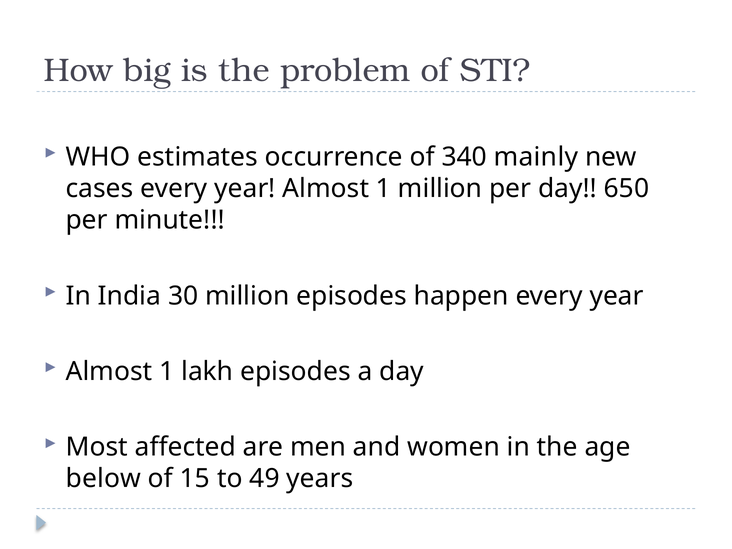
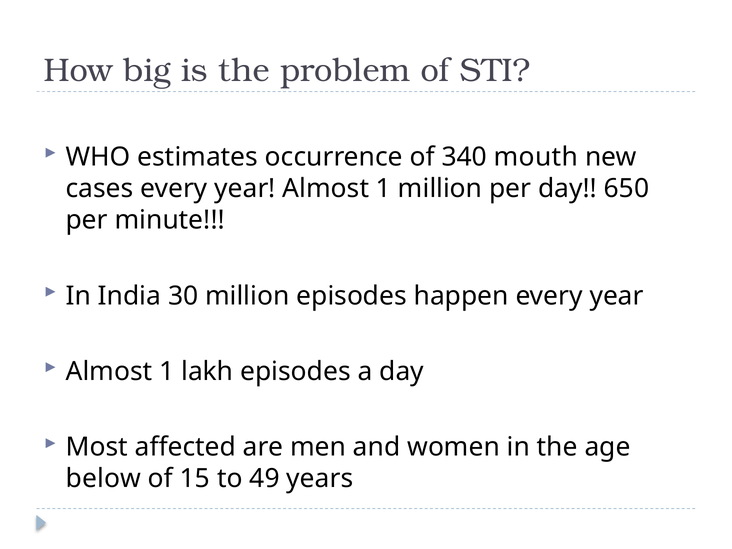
mainly: mainly -> mouth
